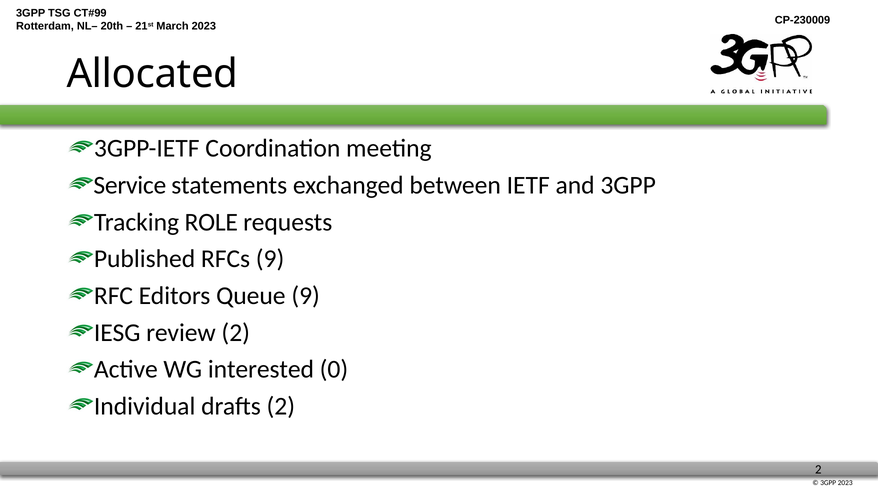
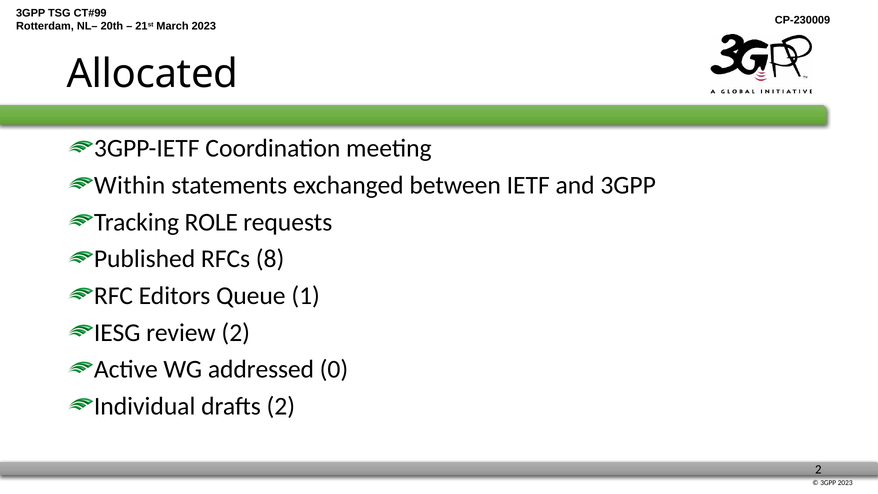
Service: Service -> Within
RFCs 9: 9 -> 8
Queue 9: 9 -> 1
interested: interested -> addressed
